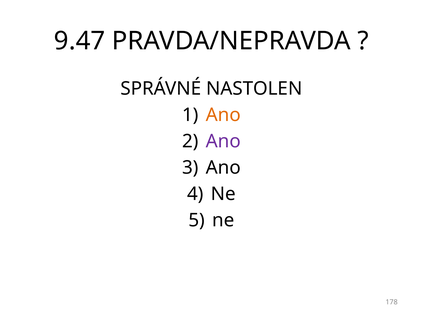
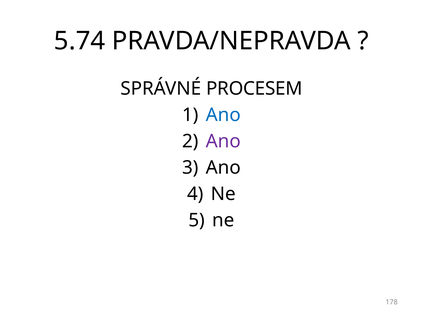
9.47: 9.47 -> 5.74
NASTOLEN: NASTOLEN -> PROCESEM
Ano at (223, 115) colour: orange -> blue
